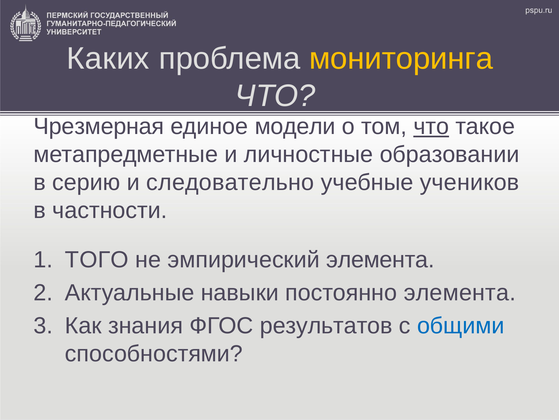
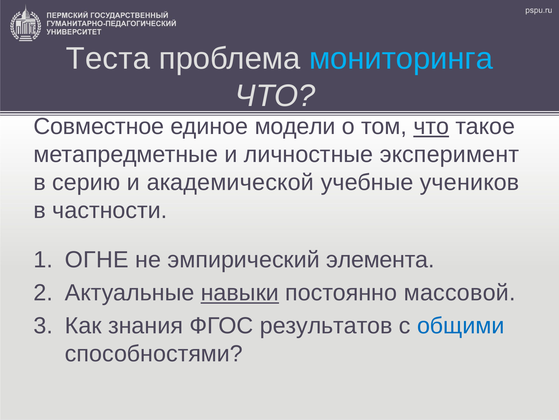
Каких: Каких -> Теста
мониторинга colour: yellow -> light blue
Чрезмерная: Чрезмерная -> Совместное
образовании: образовании -> эксперимент
следовательно: следовательно -> академической
ТОГО: ТОГО -> ОГНЕ
навыки underline: none -> present
постоянно элемента: элемента -> массовой
